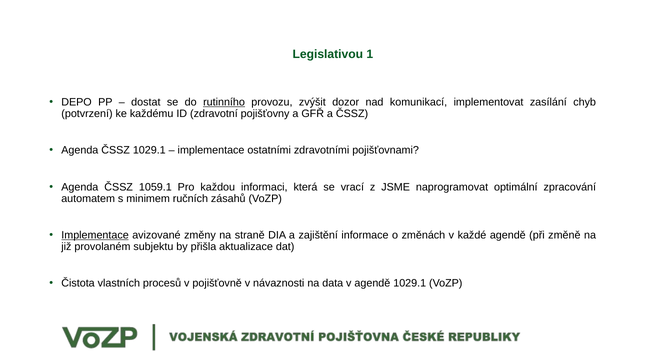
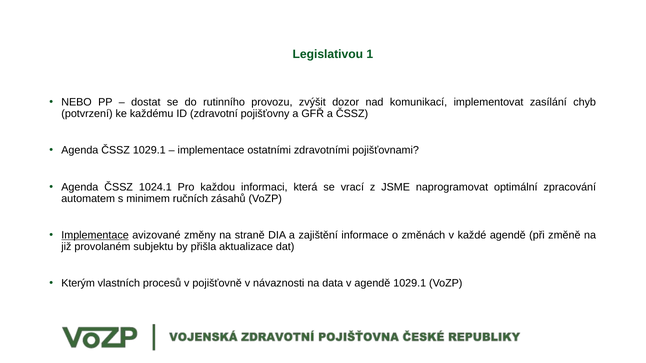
DEPO: DEPO -> NEBO
rutinního underline: present -> none
1059.1: 1059.1 -> 1024.1
Čistota: Čistota -> Kterým
